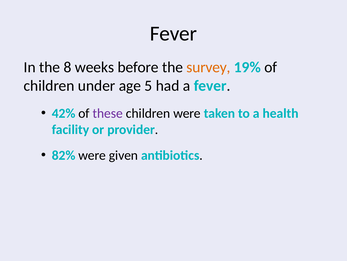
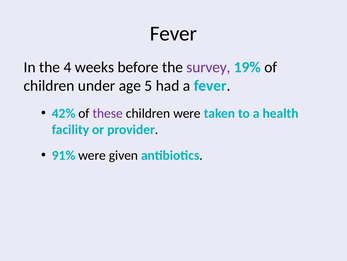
8: 8 -> 4
survey colour: orange -> purple
82%: 82% -> 91%
